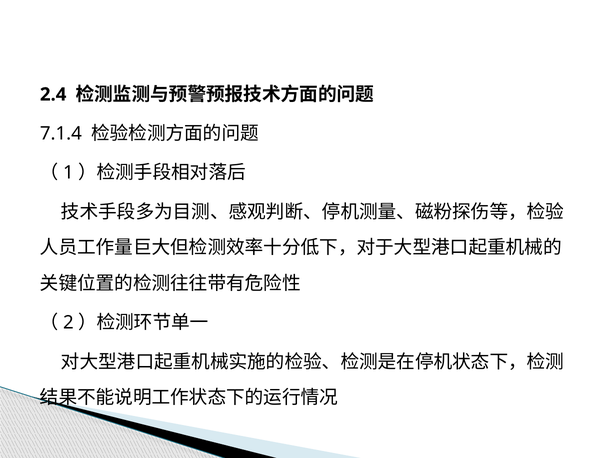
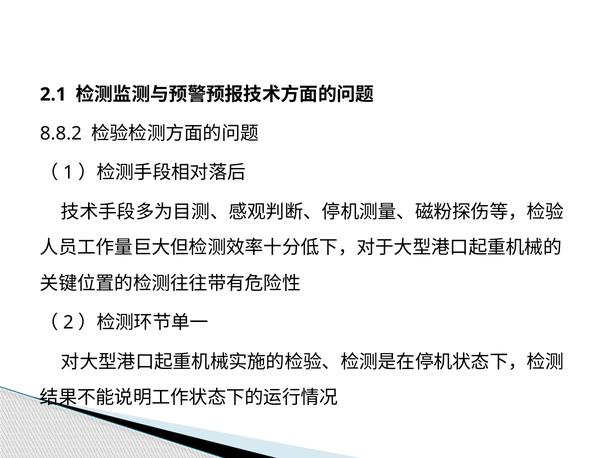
2.4: 2.4 -> 2.1
7.1.4: 7.1.4 -> 8.8.2
